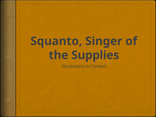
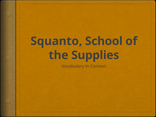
Singer: Singer -> School
